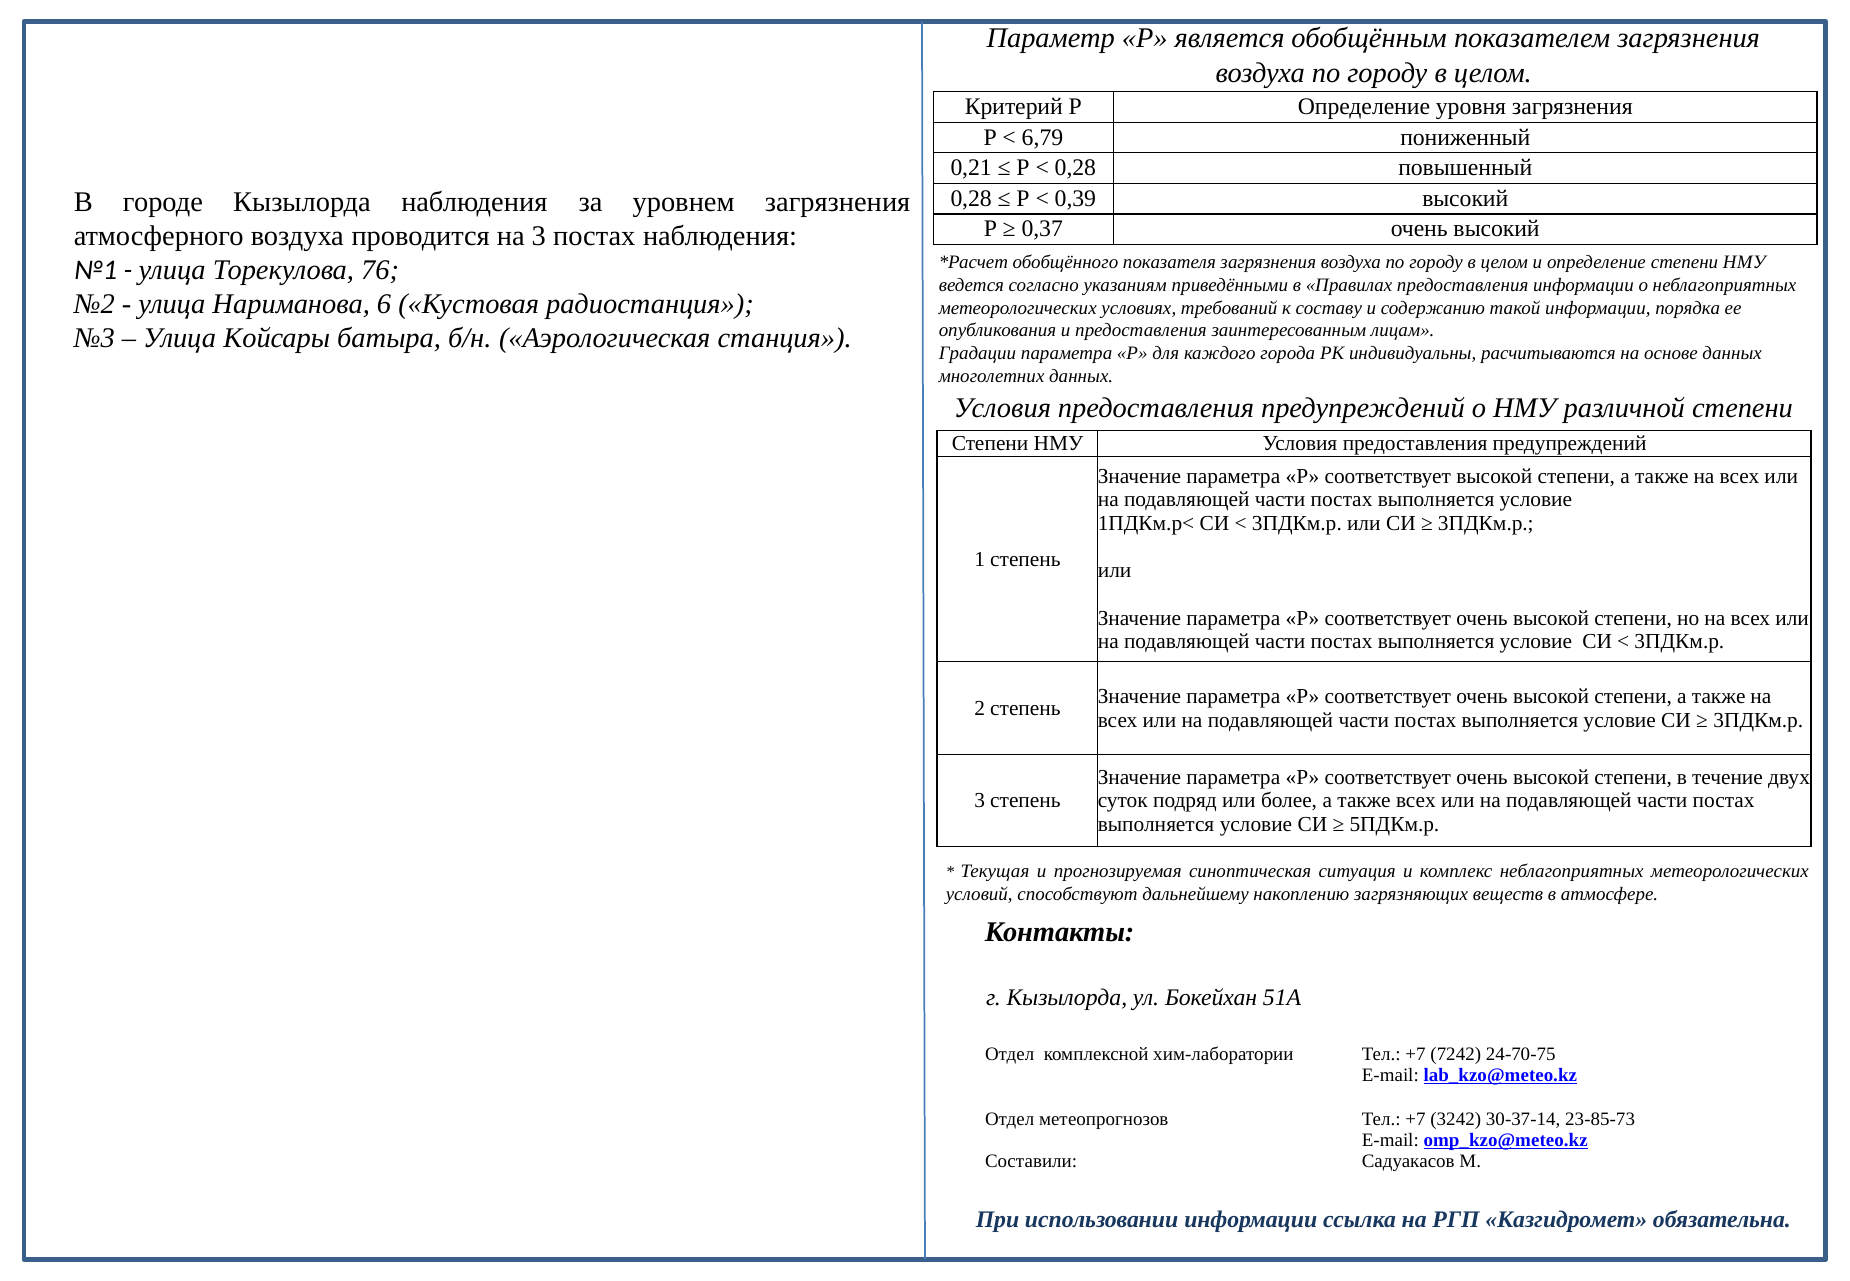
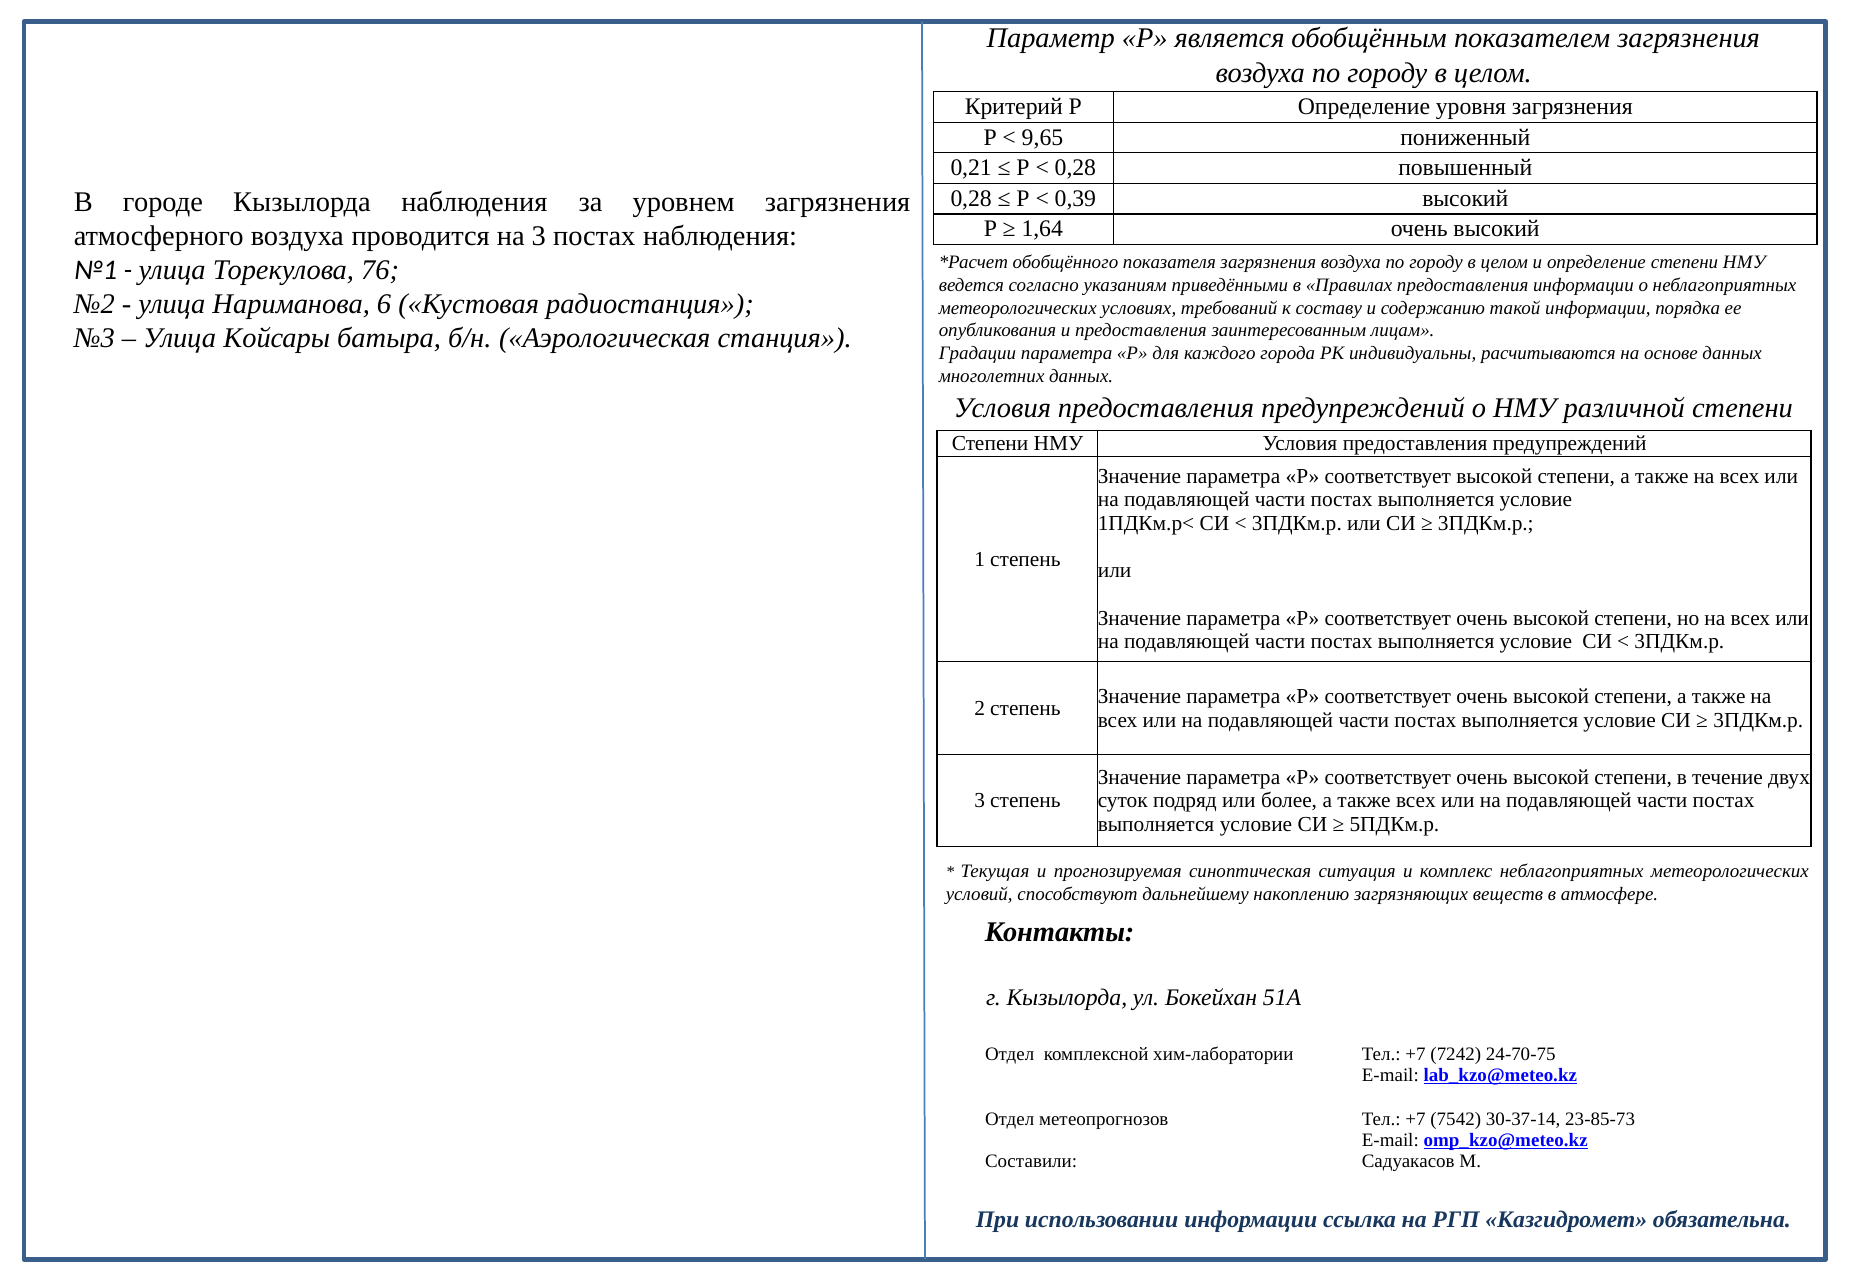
6,79: 6,79 -> 9,65
0,37: 0,37 -> 1,64
3242: 3242 -> 7542
